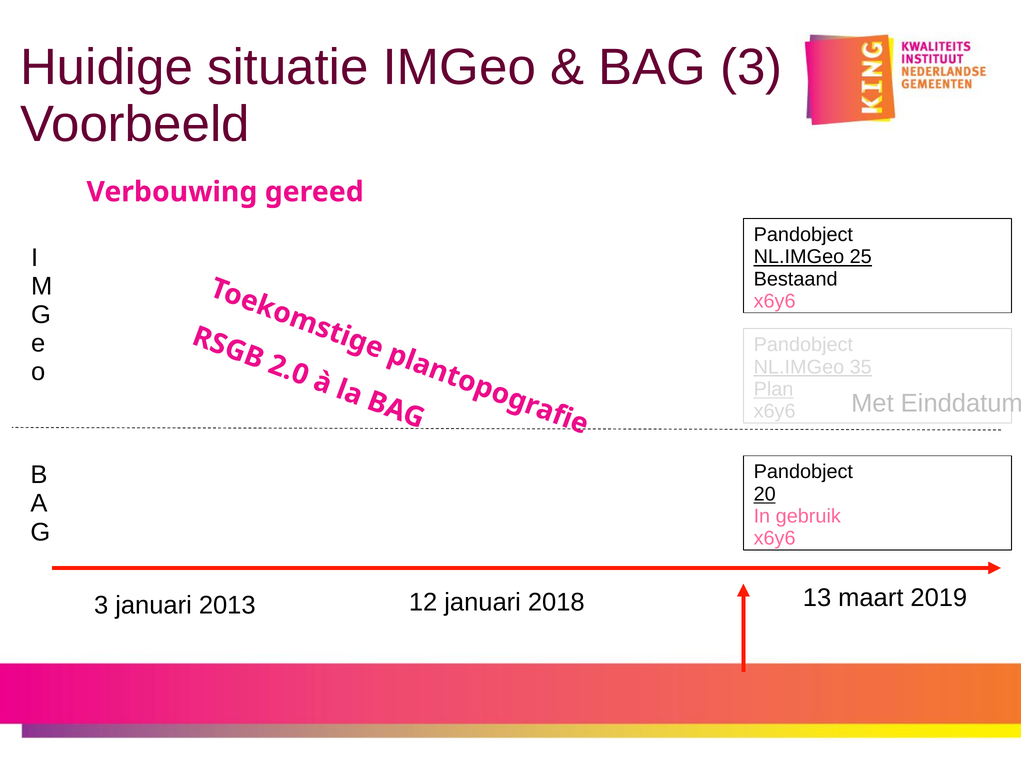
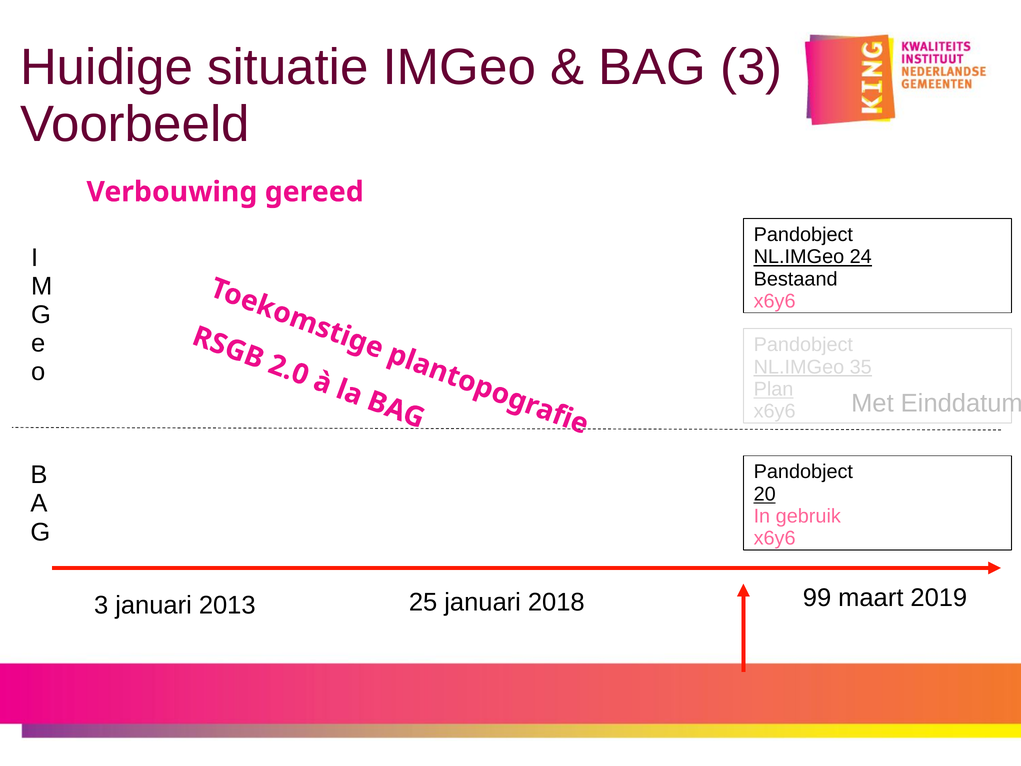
25: 25 -> 24
12: 12 -> 25
13: 13 -> 99
